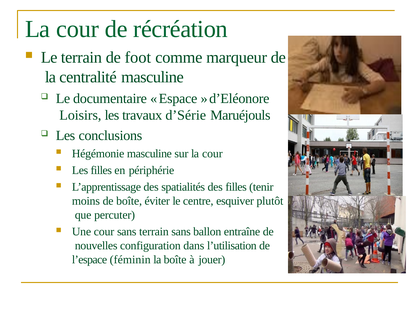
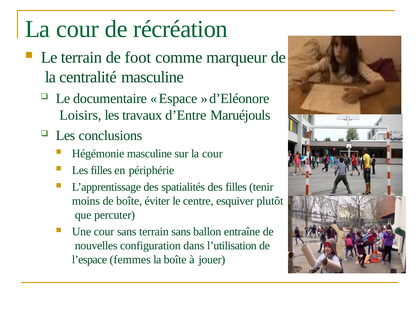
d’Série: d’Série -> d’Entre
féminin: féminin -> femmes
